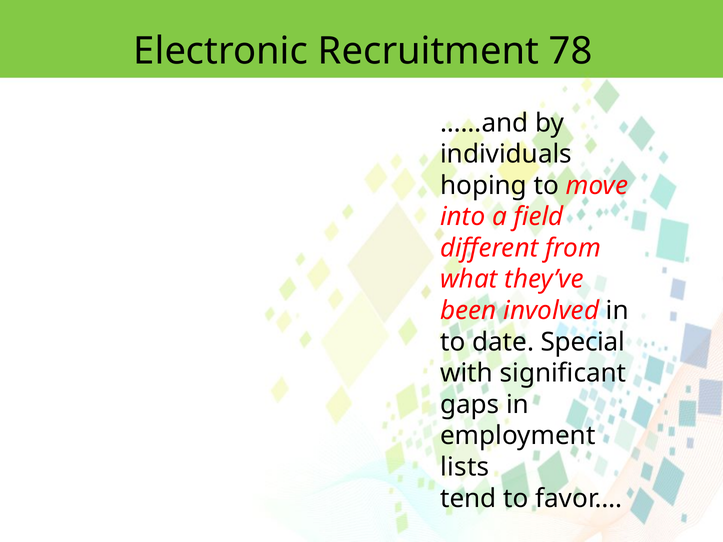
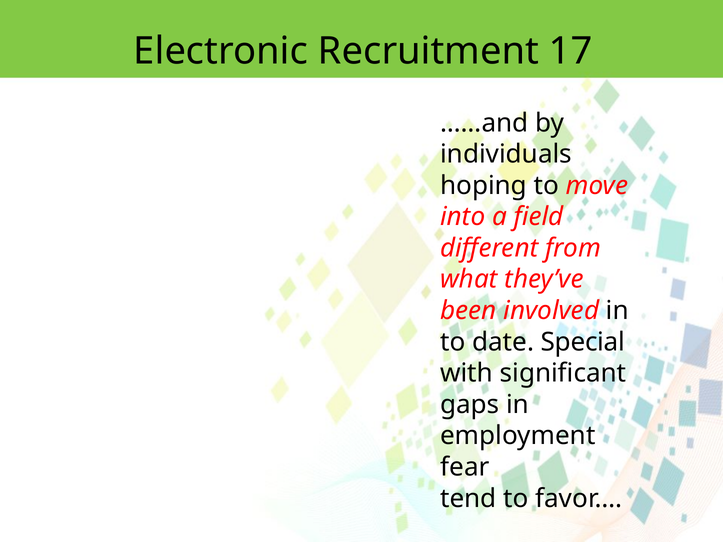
78: 78 -> 17
lists: lists -> fear
